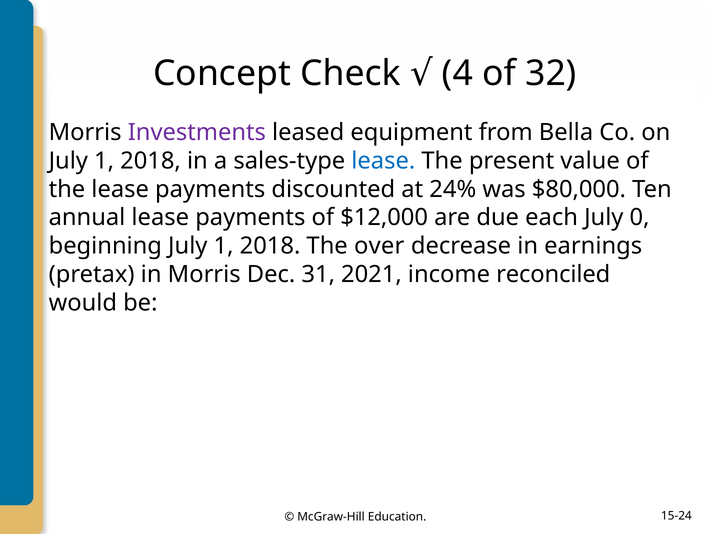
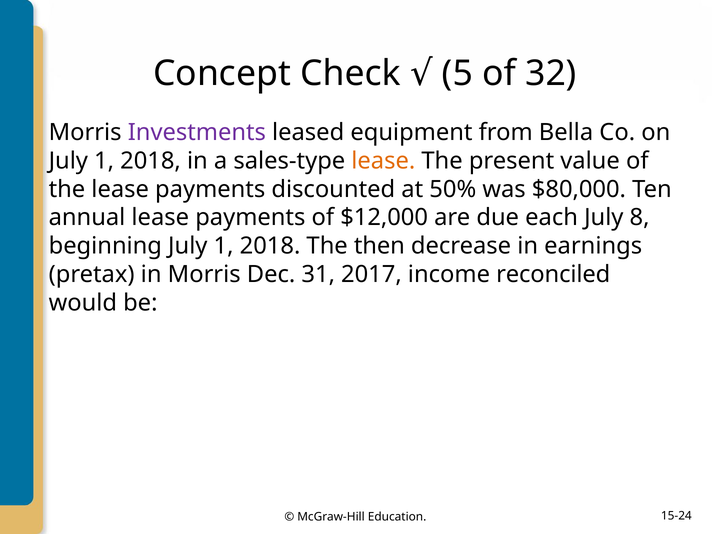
4: 4 -> 5
lease at (383, 161) colour: blue -> orange
24%: 24% -> 50%
0: 0 -> 8
over: over -> then
2021: 2021 -> 2017
